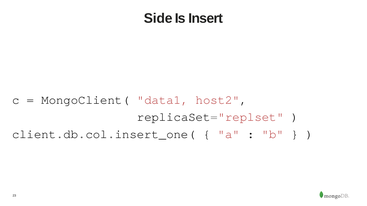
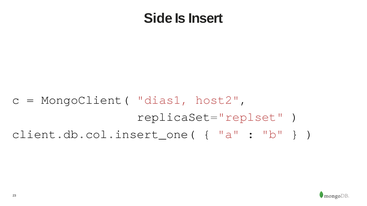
data1: data1 -> dias1
